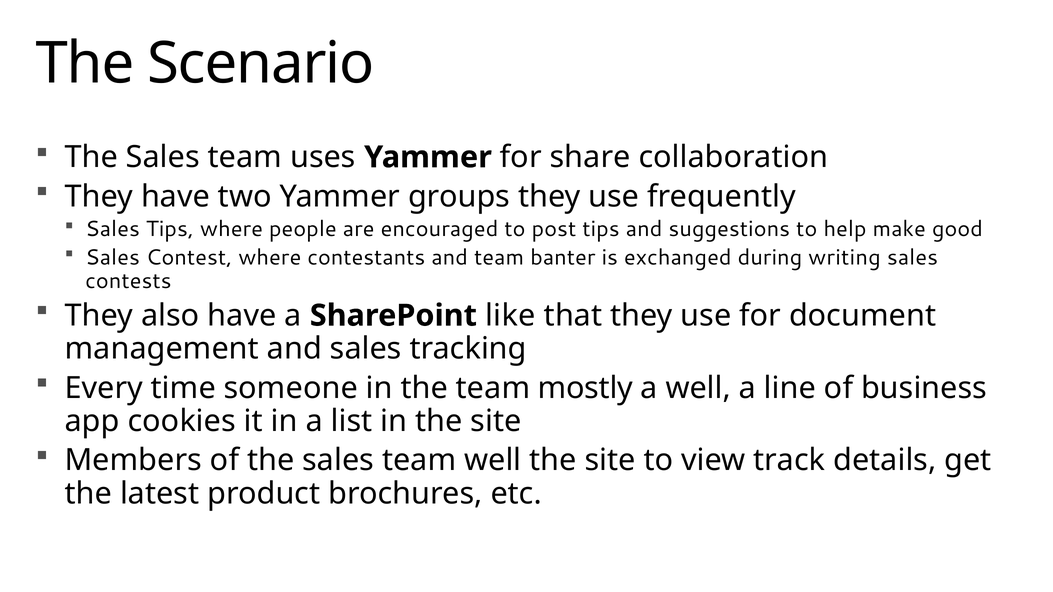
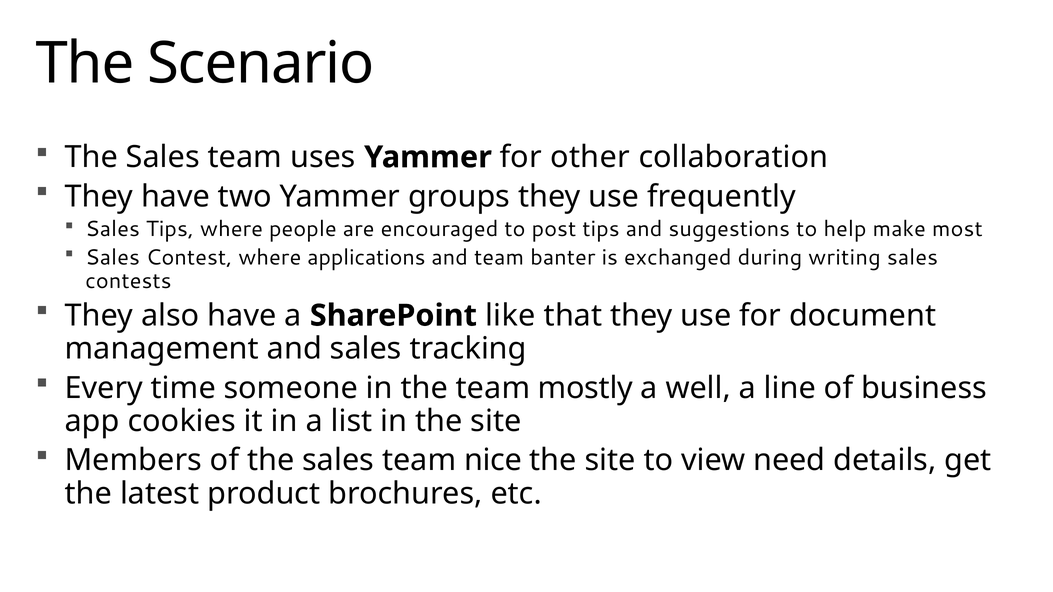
share: share -> other
good: good -> most
contestants: contestants -> applications
team well: well -> nice
track: track -> need
